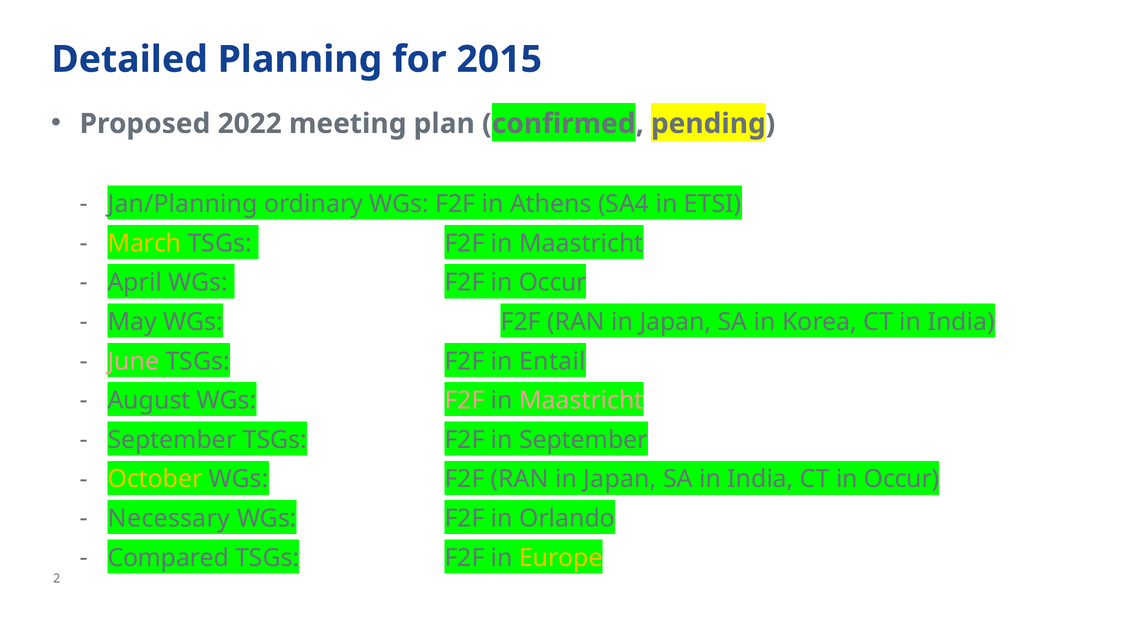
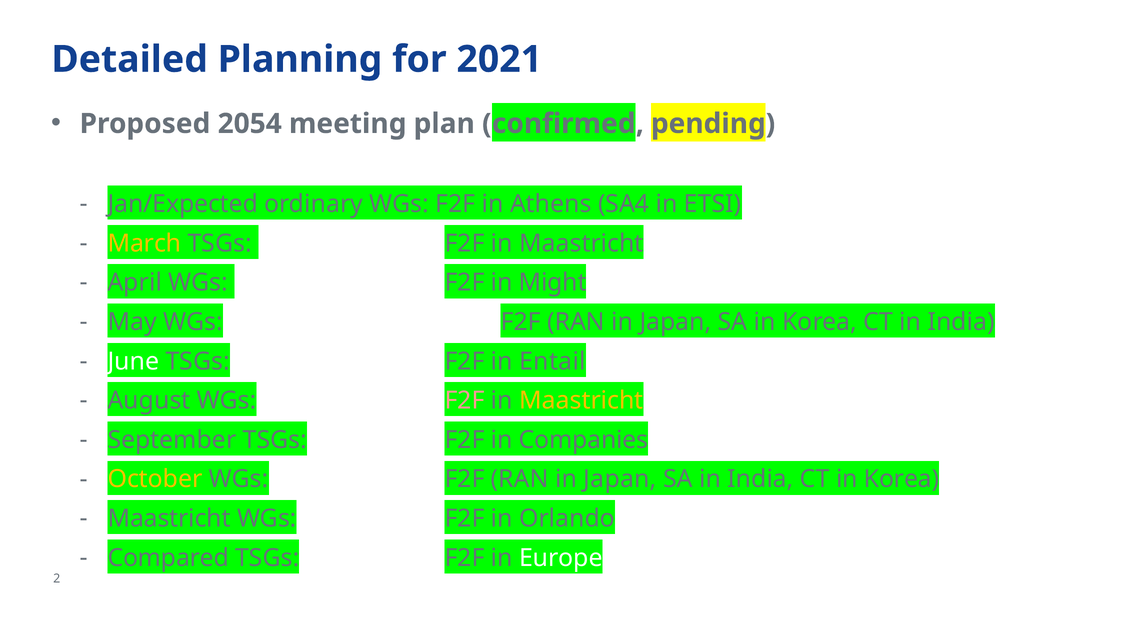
2015: 2015 -> 2021
2022: 2022 -> 2054
Jan/Planning: Jan/Planning -> Jan/Expected
F2F in Occur: Occur -> Might
June colour: pink -> white
Maastricht at (581, 400) colour: pink -> yellow
in September: September -> Companies
CT in Occur: Occur -> Korea
Necessary at (169, 518): Necessary -> Maastricht
Europe colour: yellow -> white
